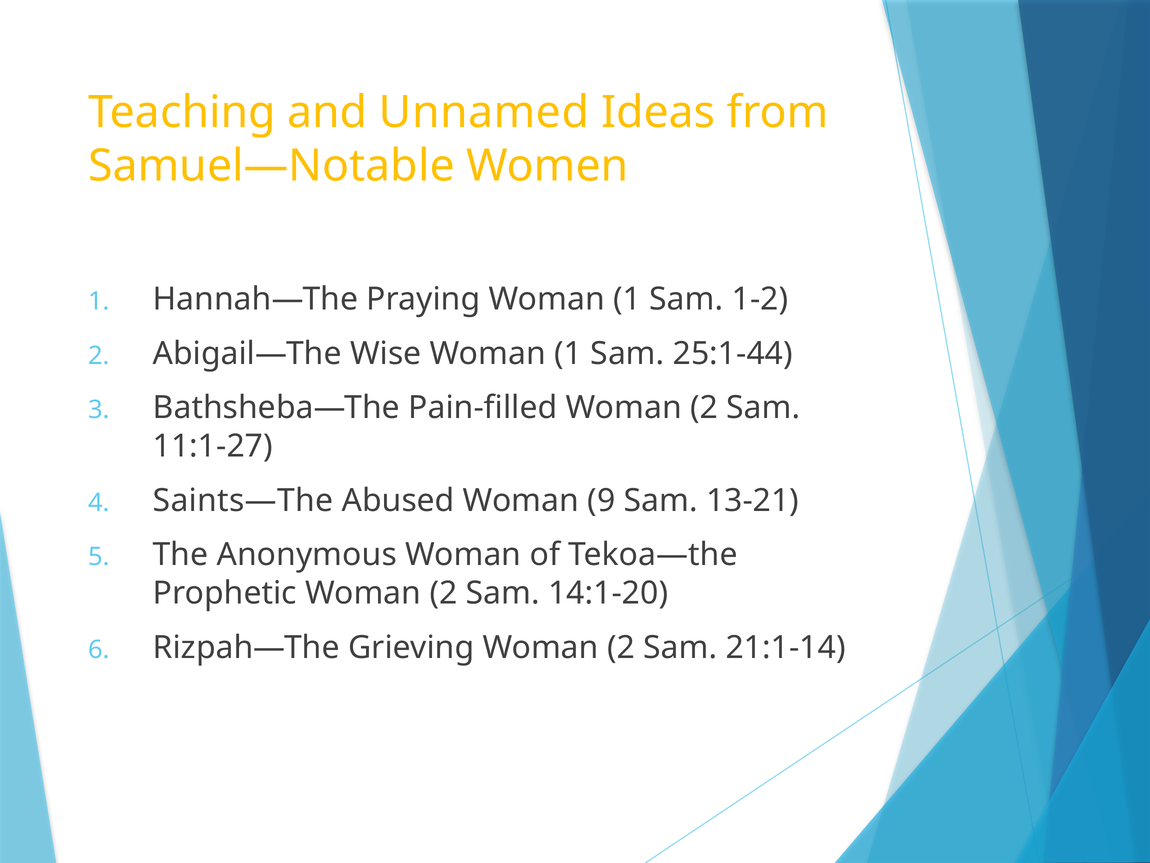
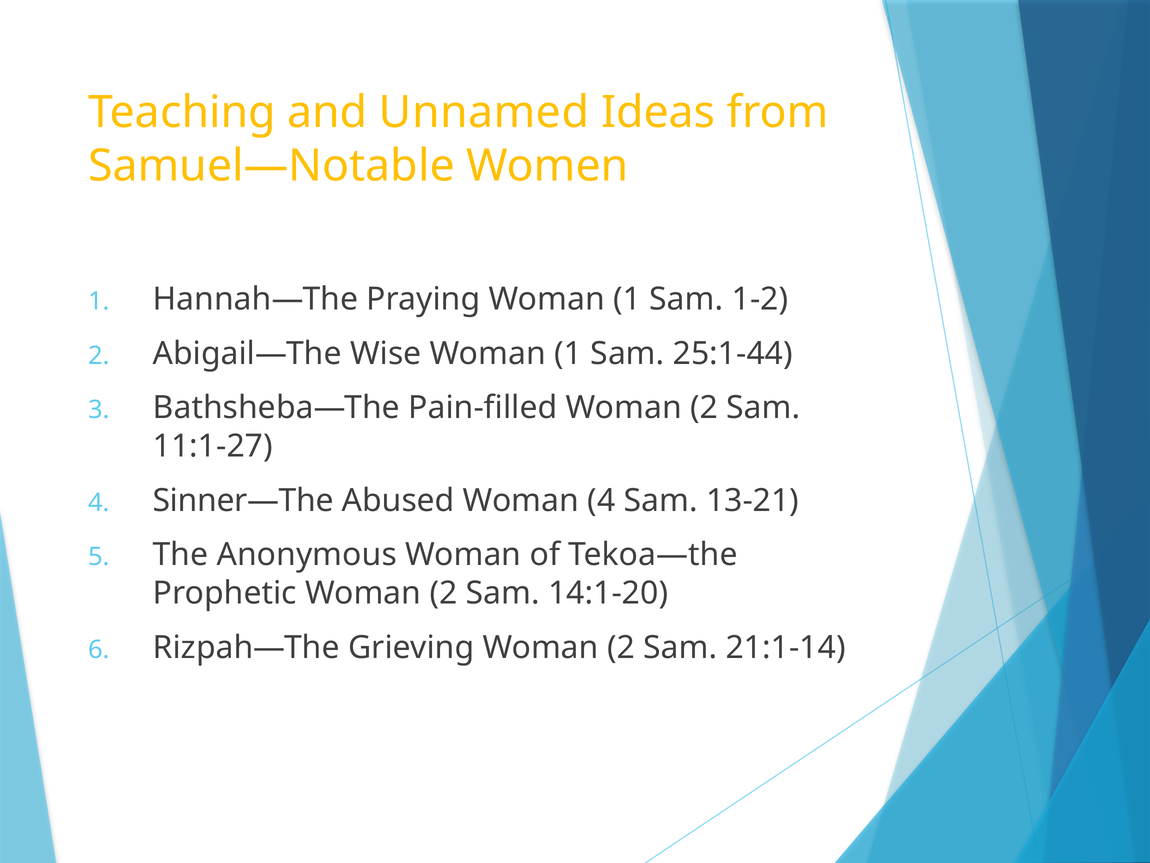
Saints—The: Saints—The -> Sinner—The
Woman 9: 9 -> 4
